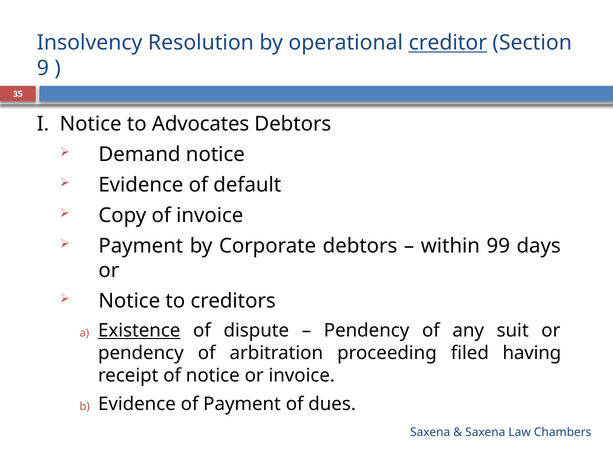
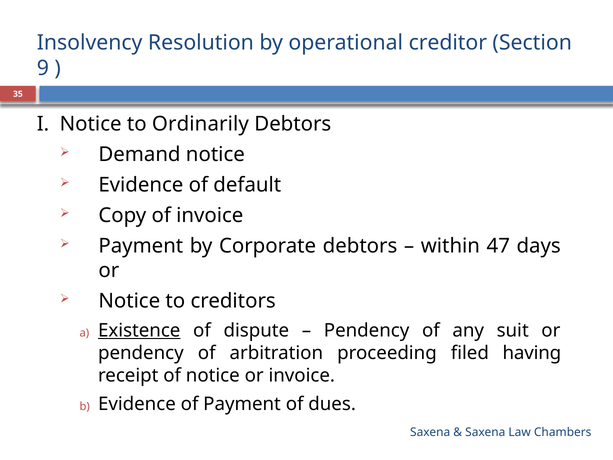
creditor underline: present -> none
Advocates: Advocates -> Ordinarily
99: 99 -> 47
